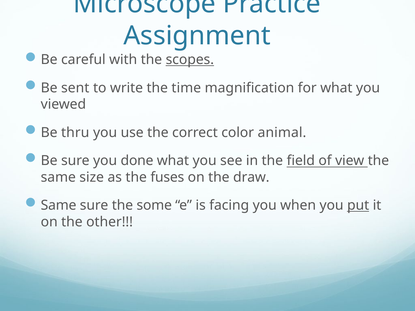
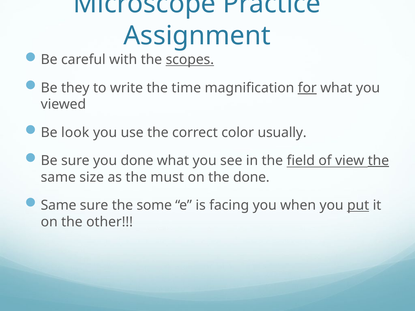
sent: sent -> they
for underline: none -> present
thru: thru -> look
animal: animal -> usually
the at (378, 161) underline: none -> present
fuses: fuses -> must
the draw: draw -> done
